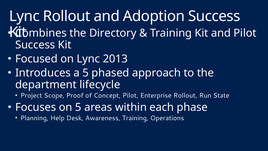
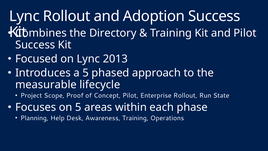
department: department -> measurable
